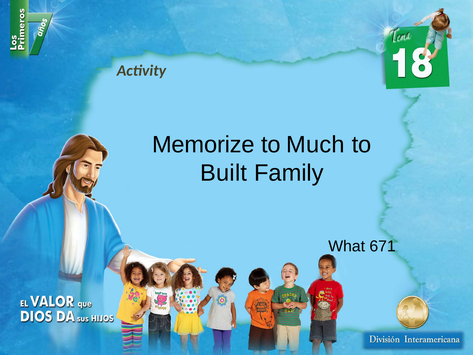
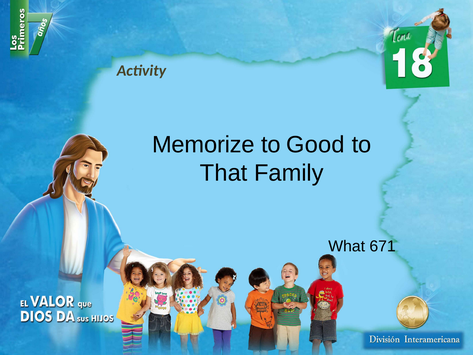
Much: Much -> Good
Built: Built -> That
